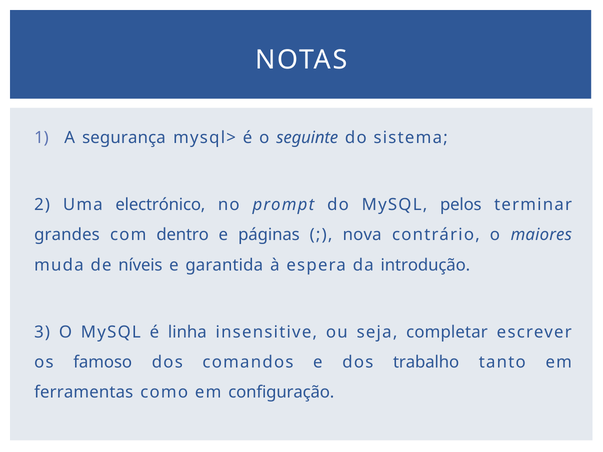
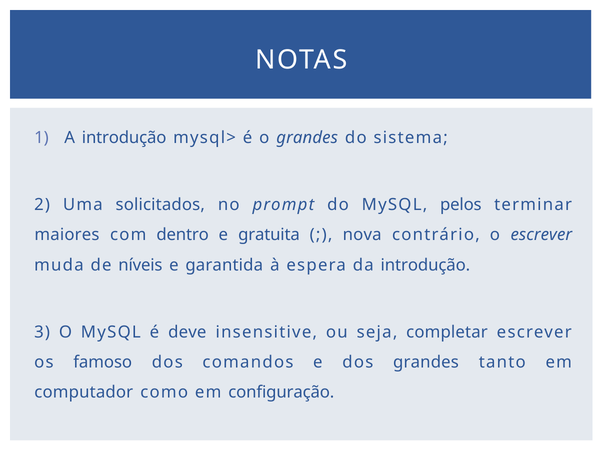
A segurança: segurança -> introdução
o seguinte: seguinte -> grandes
electrónico: electrónico -> solicitados
grandes: grandes -> maiores
páginas: páginas -> gratuita
o maiores: maiores -> escrever
linha: linha -> deve
dos trabalho: trabalho -> grandes
ferramentas: ferramentas -> computador
